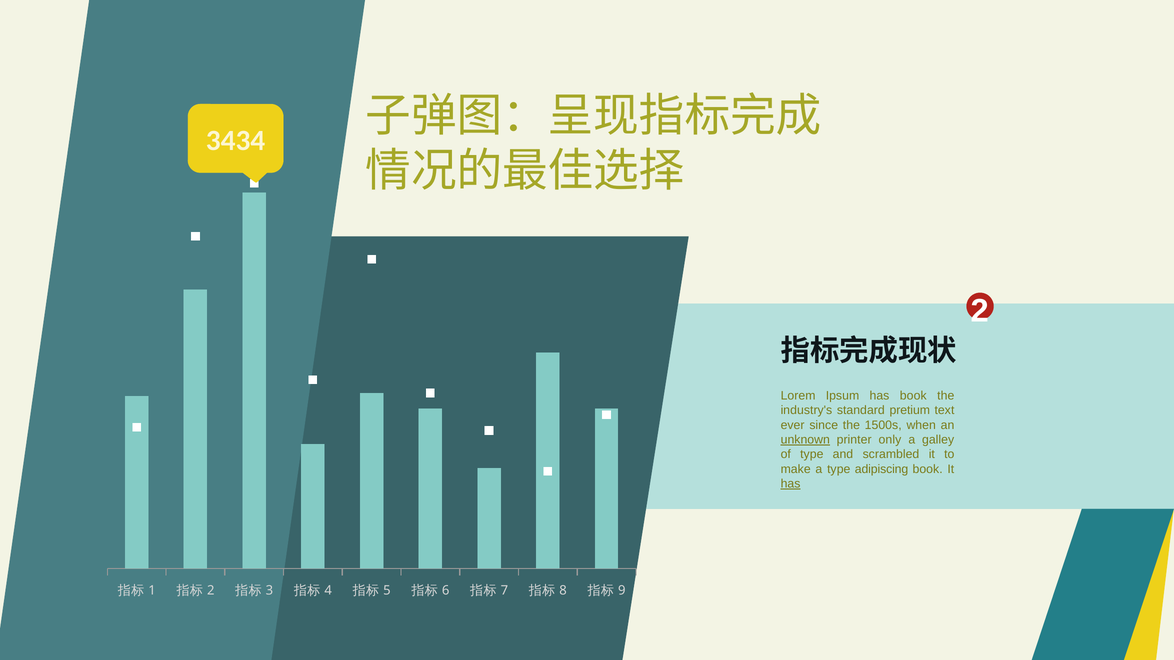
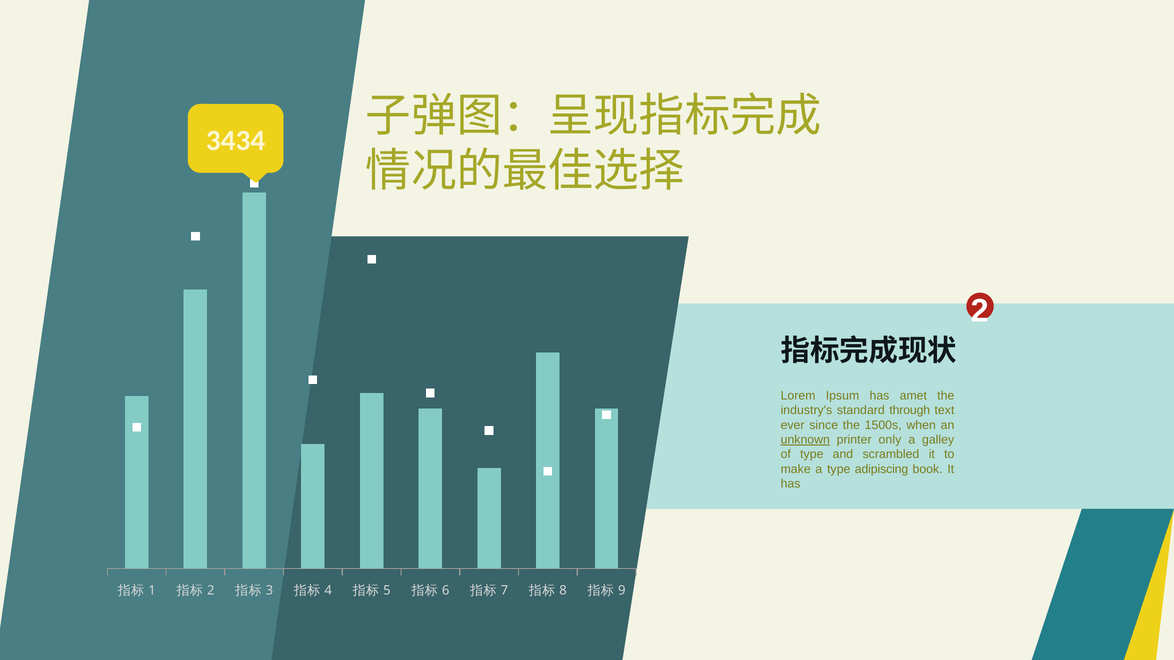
has book: book -> amet
pretium: pretium -> through
has at (791, 484) underline: present -> none
